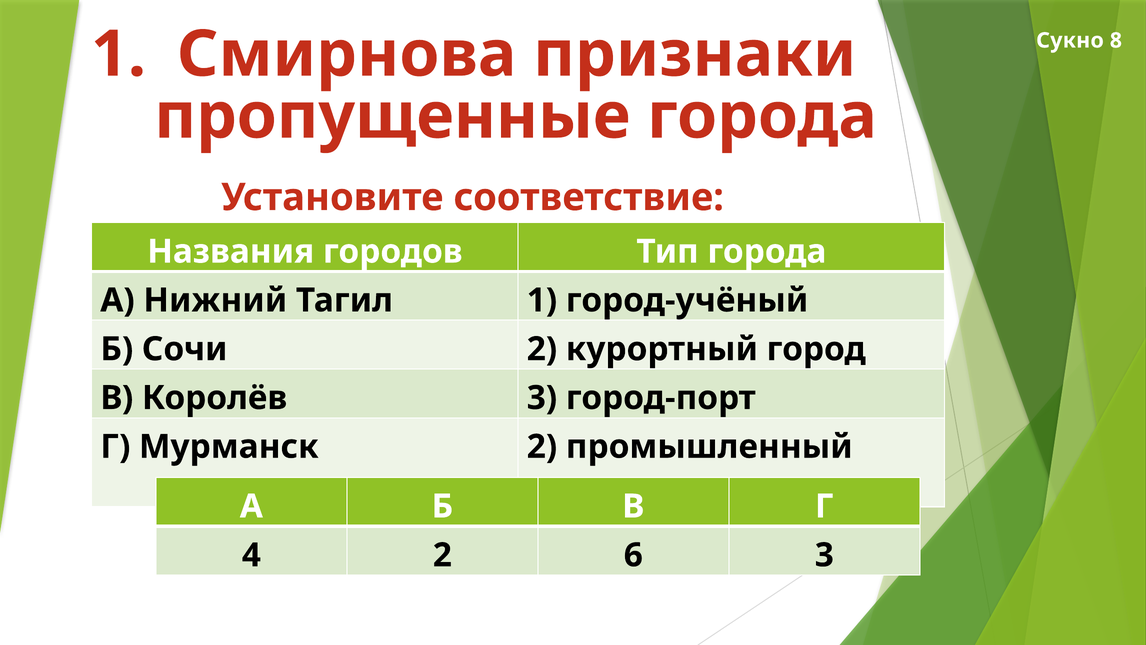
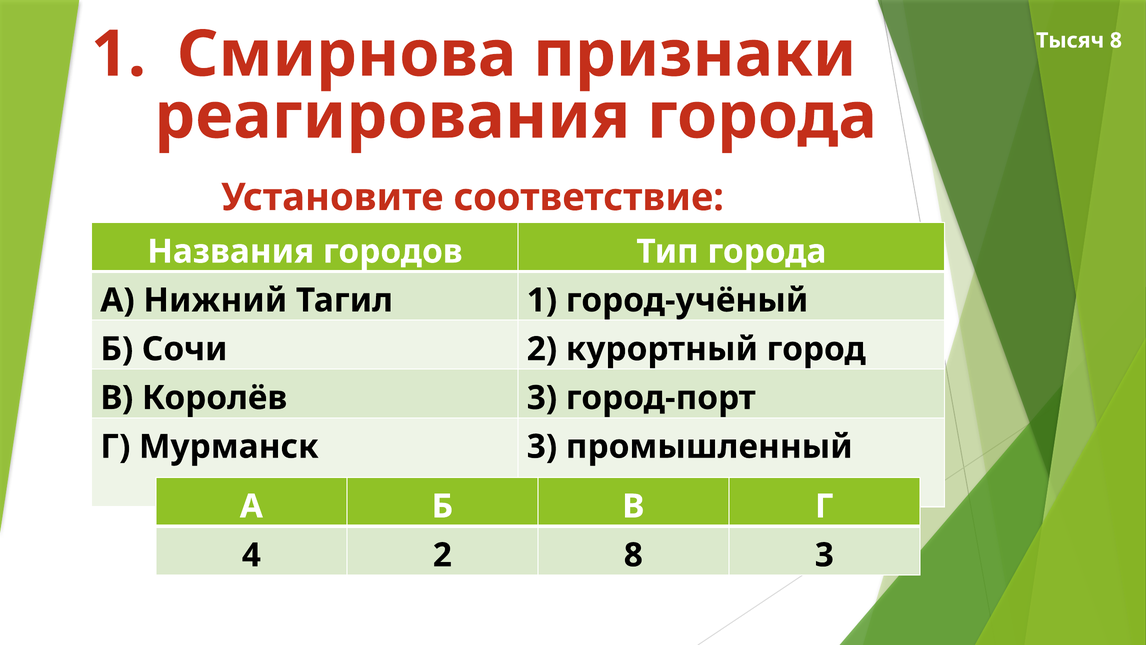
Сукно: Сукно -> Тысяч
пропущенные: пропущенные -> реагирования
Мурманск 2: 2 -> 3
2 6: 6 -> 8
